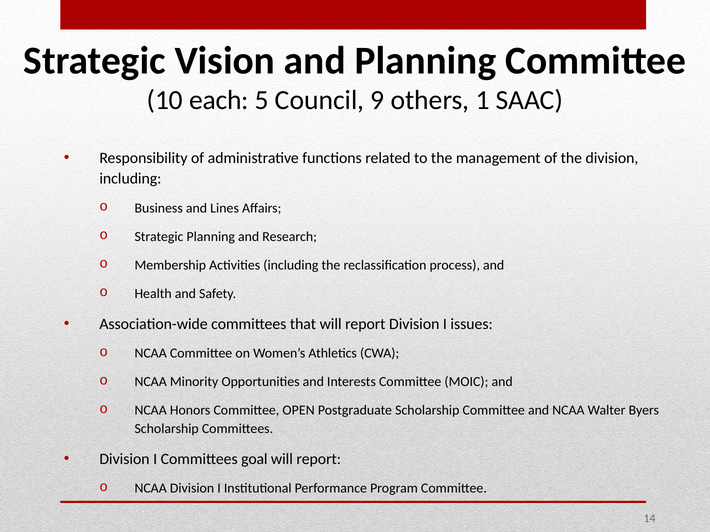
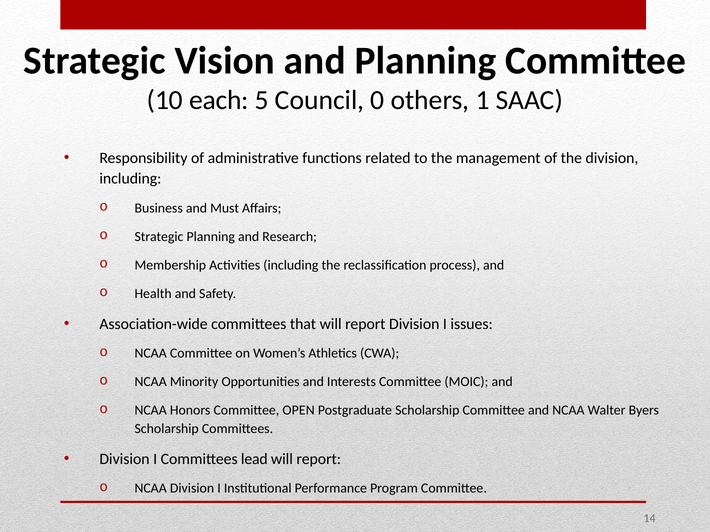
9: 9 -> 0
Lines: Lines -> Must
goal: goal -> lead
